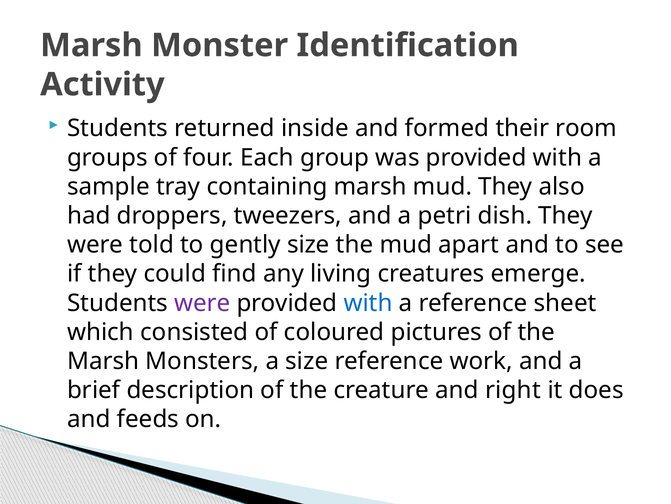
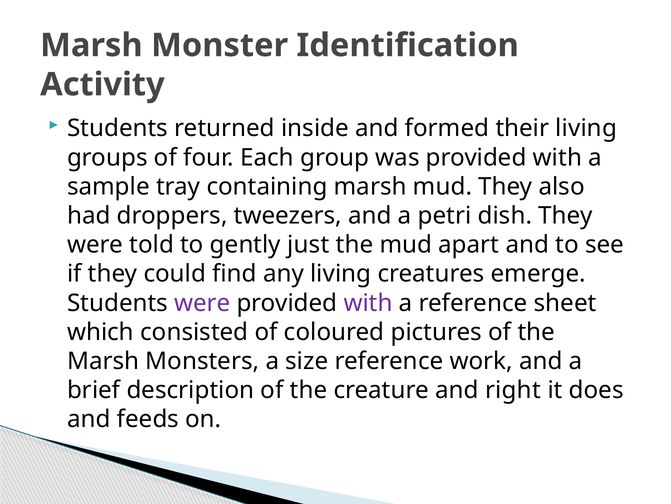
their room: room -> living
gently size: size -> just
with at (368, 303) colour: blue -> purple
